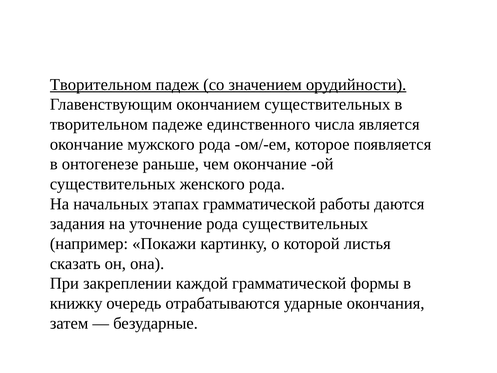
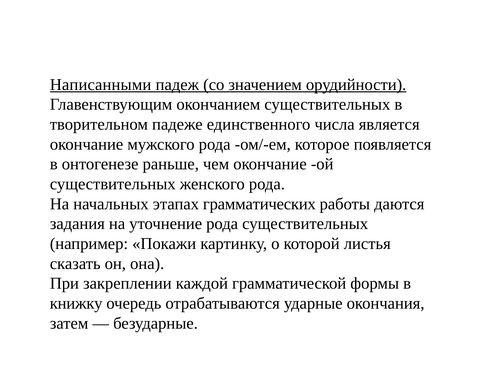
Творительном at (101, 84): Творительном -> Написанными
этапах грамматической: грамматической -> грамматических
